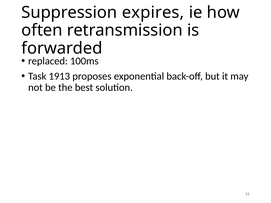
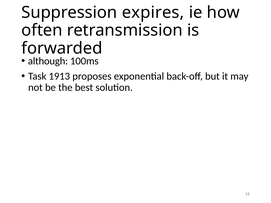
replaced: replaced -> although
